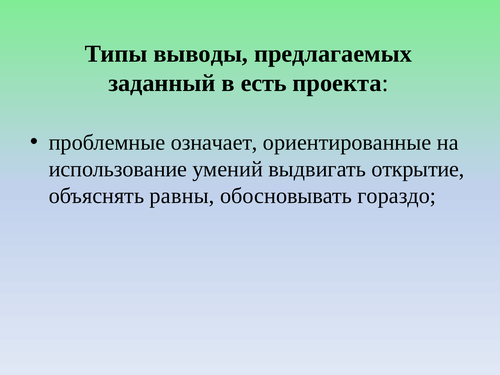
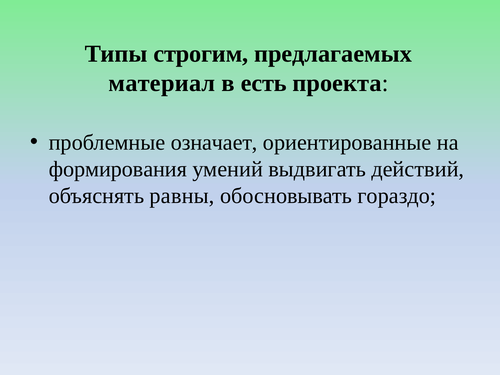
выводы: выводы -> строгим
заданный: заданный -> материал
использование: использование -> формирования
открытие: открытие -> действий
